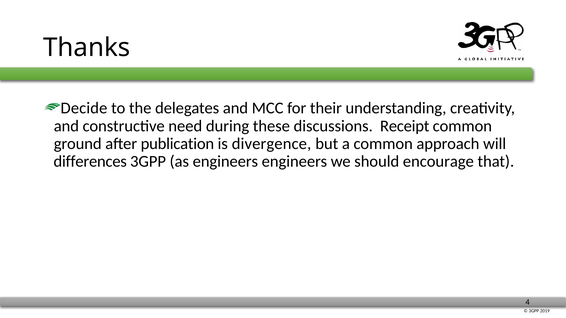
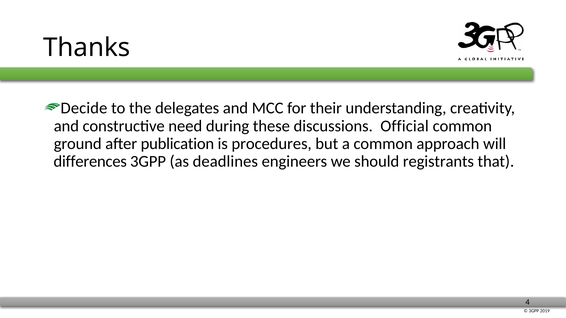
Receipt: Receipt -> Official
divergence: divergence -> procedures
as engineers: engineers -> deadlines
encourage: encourage -> registrants
